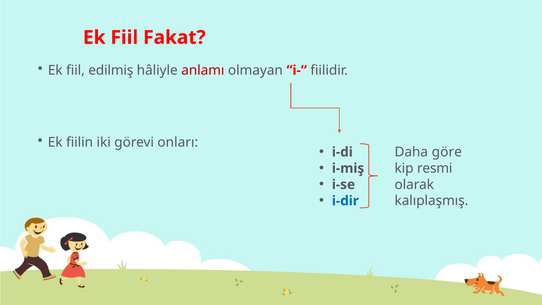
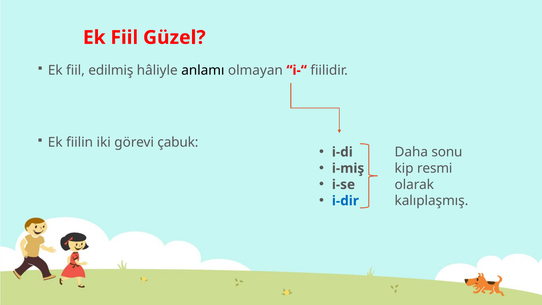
Fakat: Fakat -> Güzel
anlamı colour: red -> black
onları: onları -> çabuk
göre: göre -> sonu
